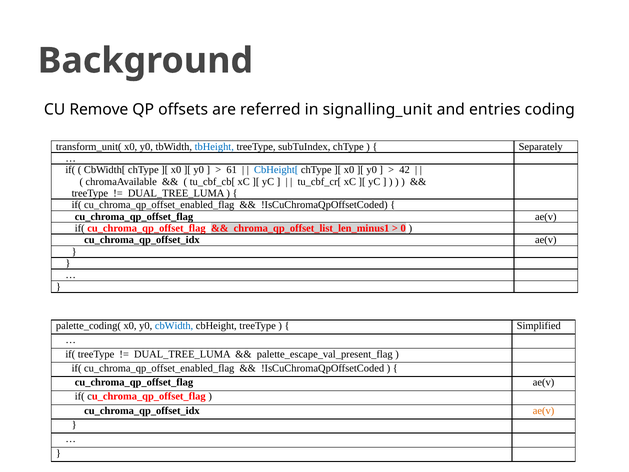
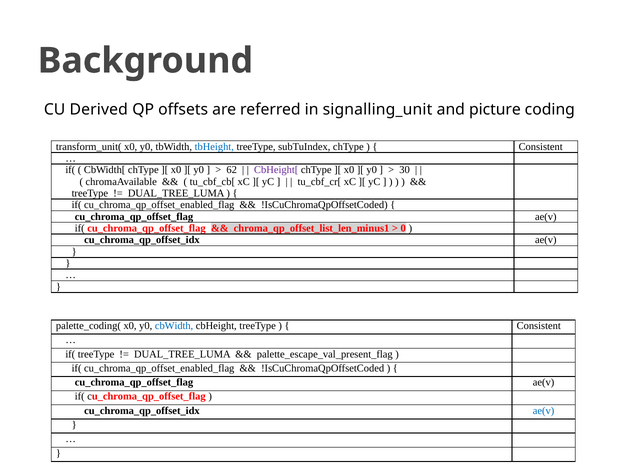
Remove: Remove -> Derived
entries: entries -> picture
Separately at (541, 147): Separately -> Consistent
61: 61 -> 62
CbHeight[ colour: blue -> purple
42: 42 -> 30
Simplified at (539, 326): Simplified -> Consistent
ae(v at (544, 410) colour: orange -> blue
